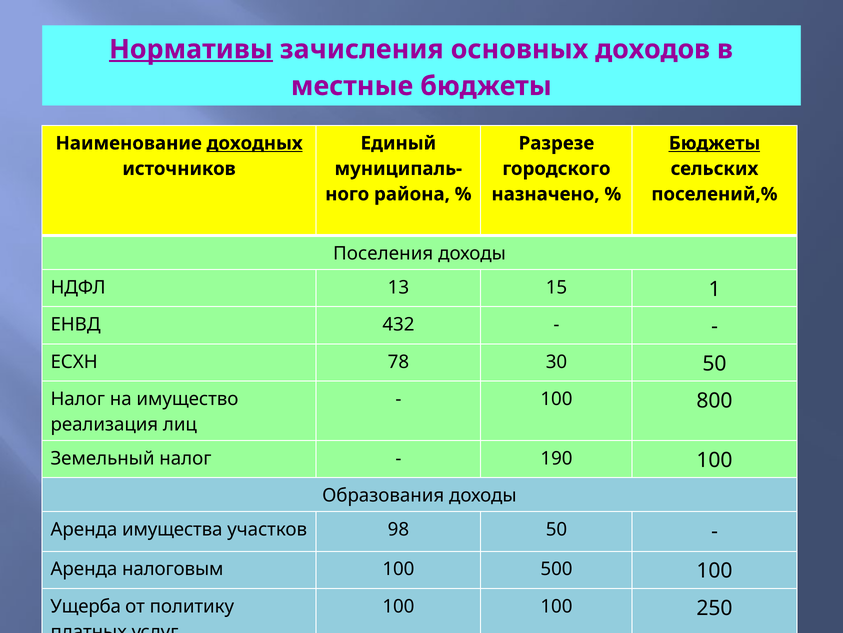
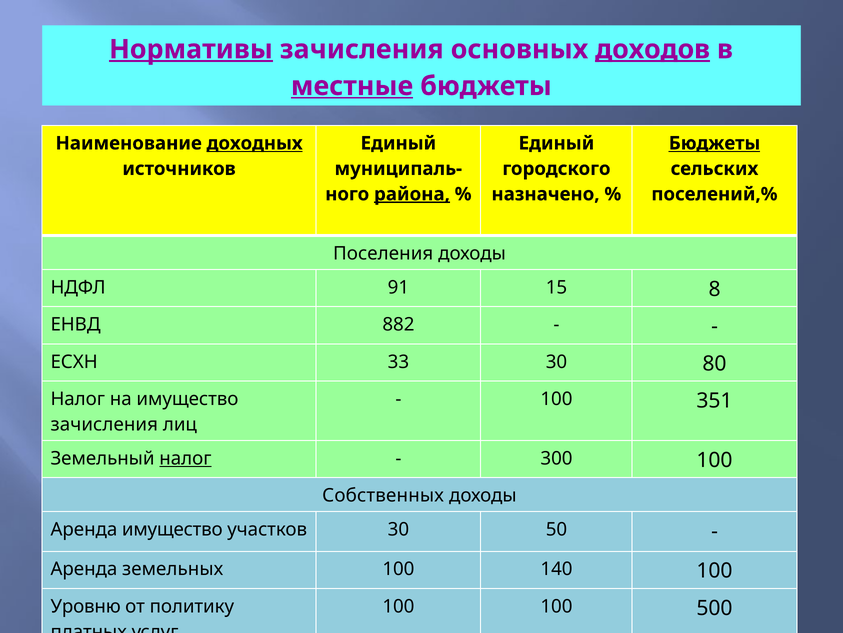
доходов underline: none -> present
местные underline: none -> present
Разрезе at (556, 143): Разрезе -> Единый
района underline: none -> present
13: 13 -> 91
1: 1 -> 8
432: 432 -> 882
78: 78 -> 33
30 50: 50 -> 80
800: 800 -> 351
реализация at (104, 424): реализация -> зачисления
налог at (185, 458) underline: none -> present
190: 190 -> 300
Образования: Образования -> Собственных
Аренда имущества: имущества -> имущество
участков 98: 98 -> 30
налоговым: налоговым -> земельных
500: 500 -> 140
Ущерба: Ущерба -> Уровню
250: 250 -> 500
